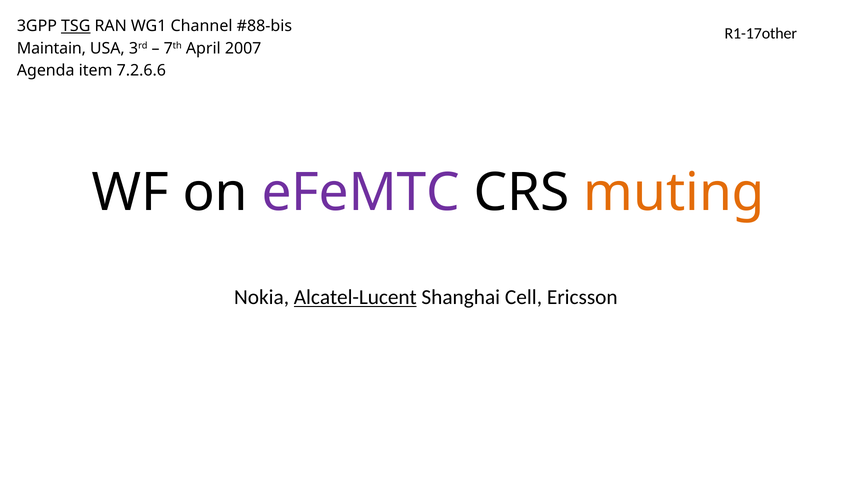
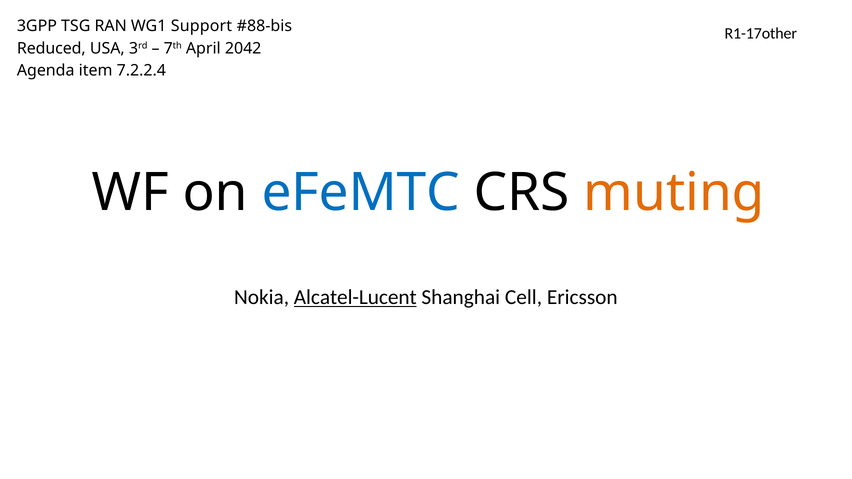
TSG underline: present -> none
Channel: Channel -> Support
Maintain: Maintain -> Reduced
2007: 2007 -> 2042
7.2.6.6: 7.2.6.6 -> 7.2.2.4
eFeMTC colour: purple -> blue
